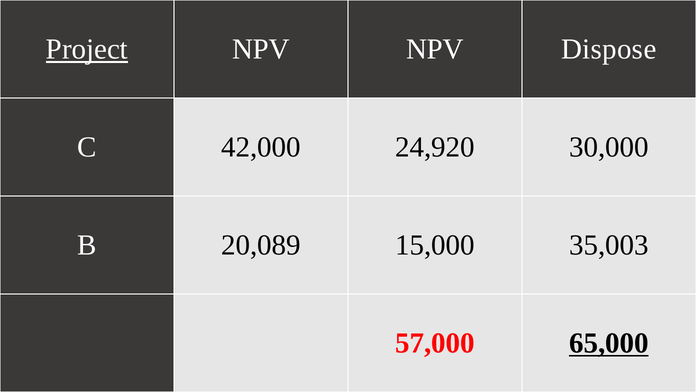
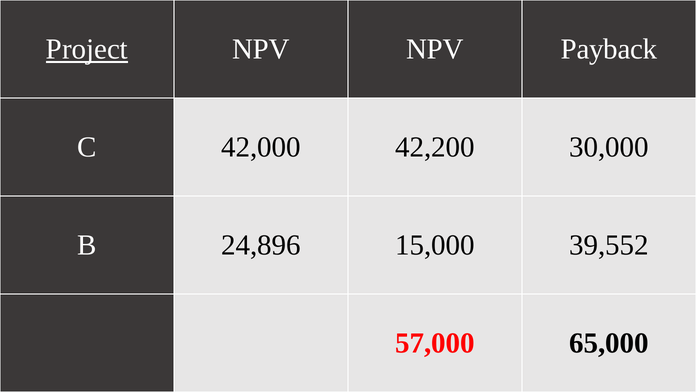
Dispose: Dispose -> Payback
24,920: 24,920 -> 42,200
20,089: 20,089 -> 24,896
35,003: 35,003 -> 39,552
65,000 underline: present -> none
